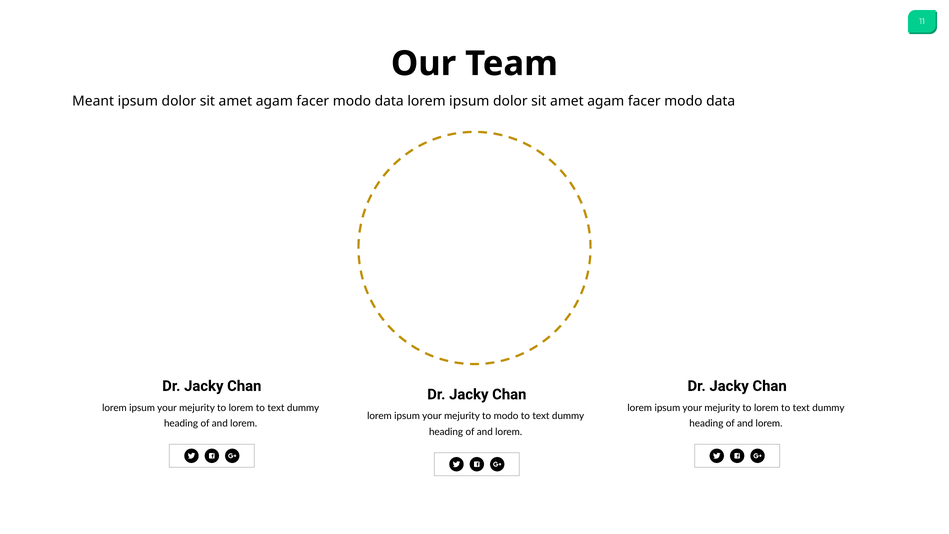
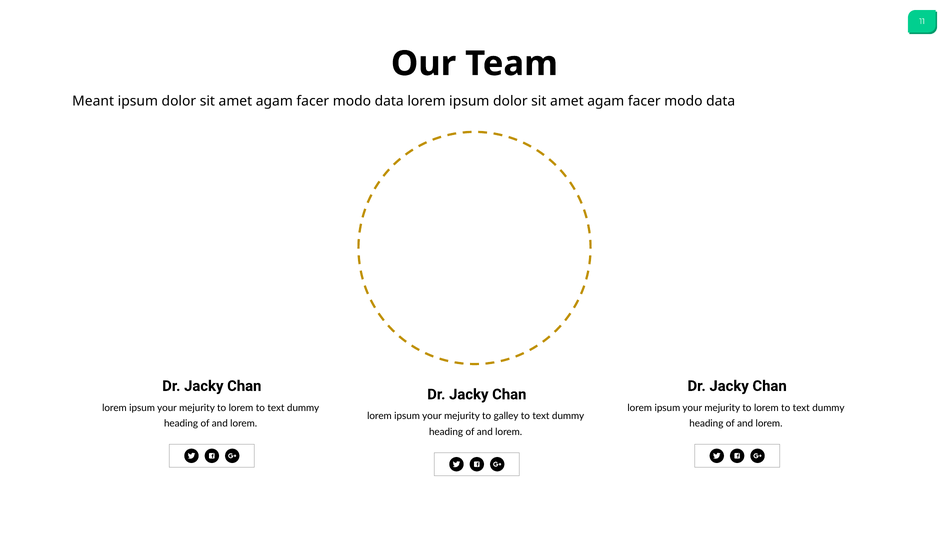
to modo: modo -> galley
